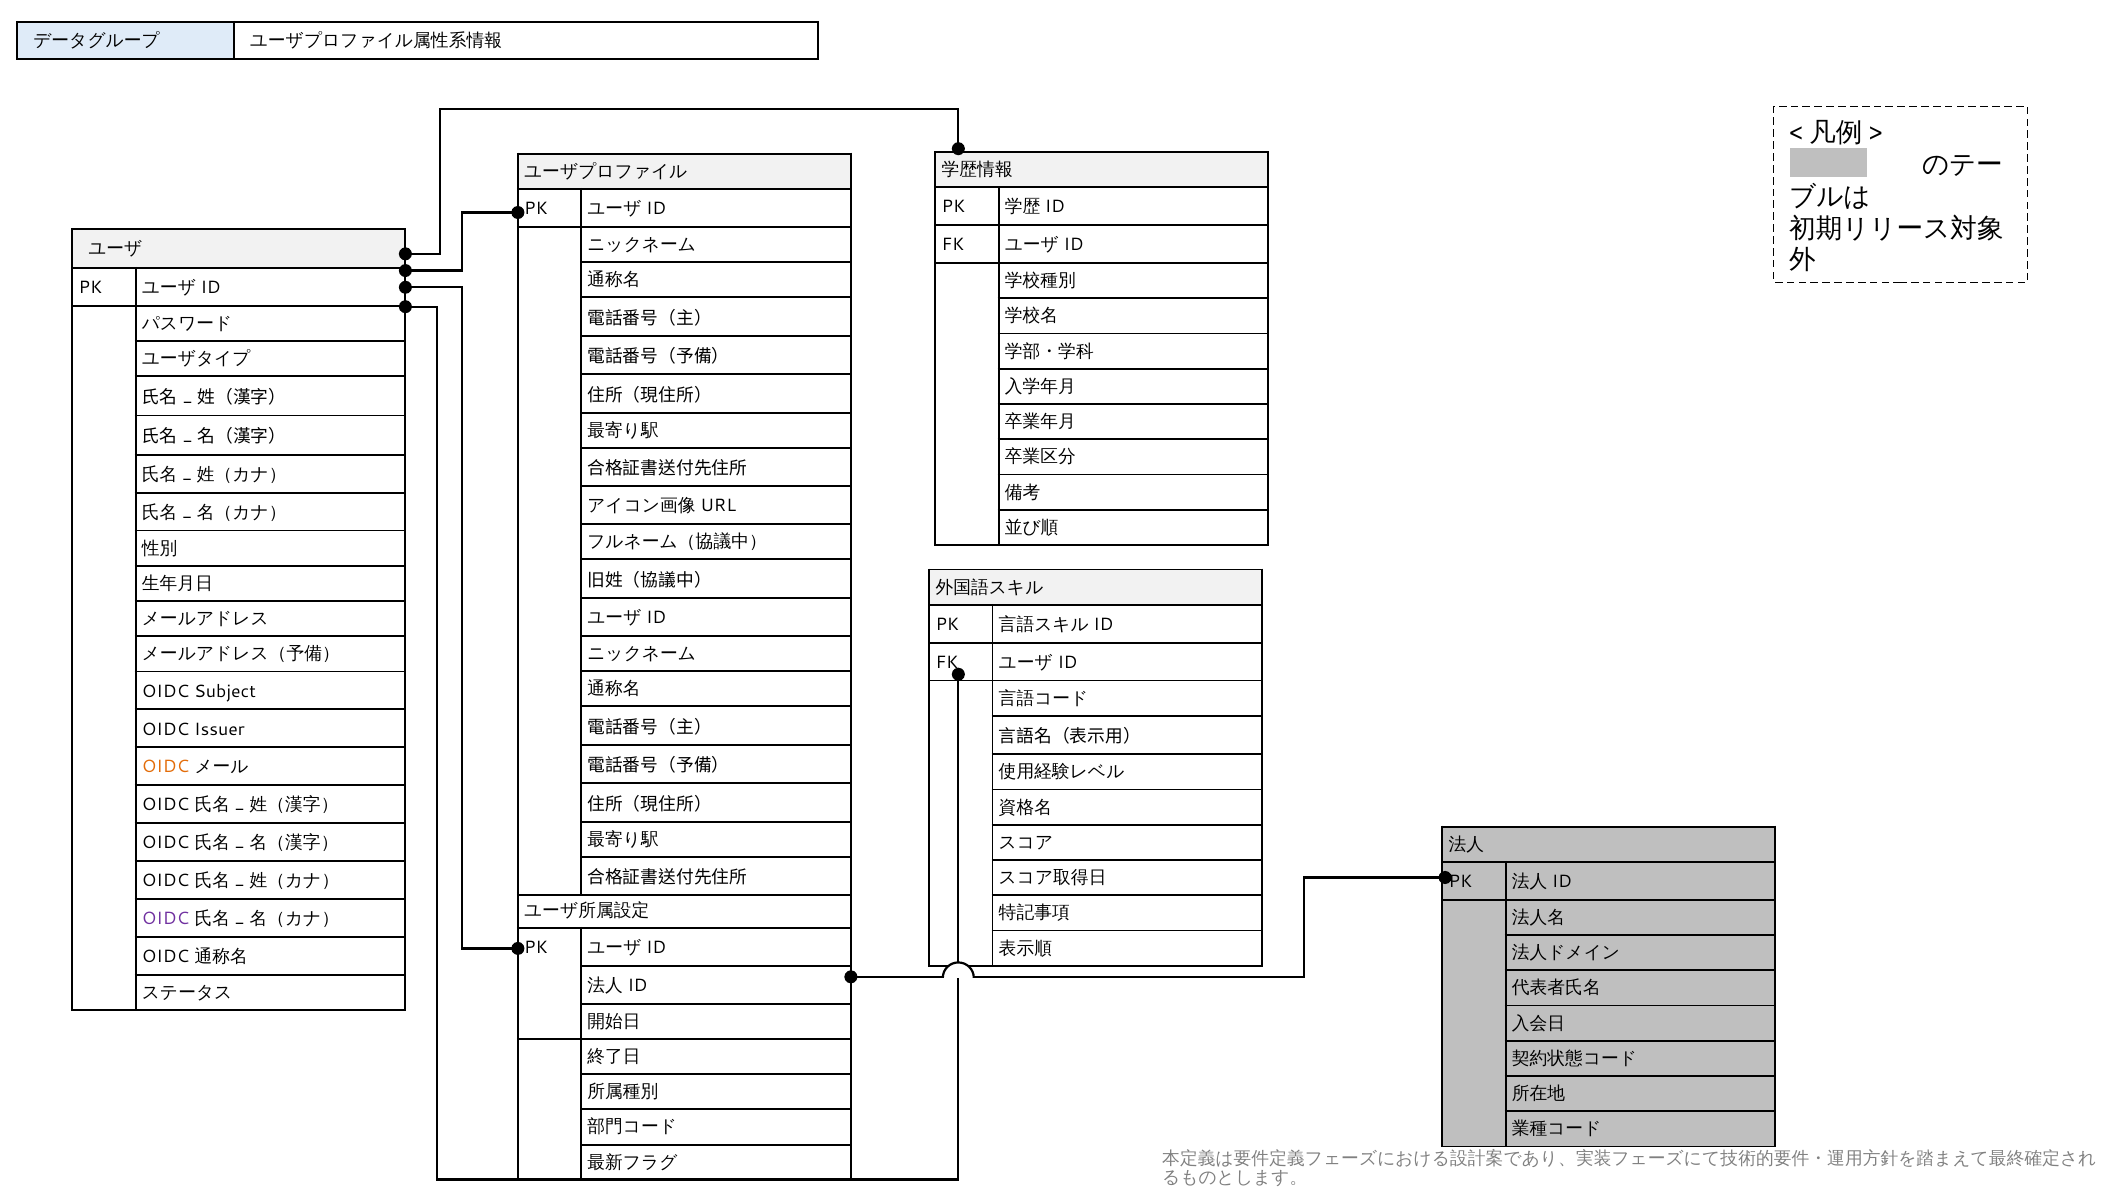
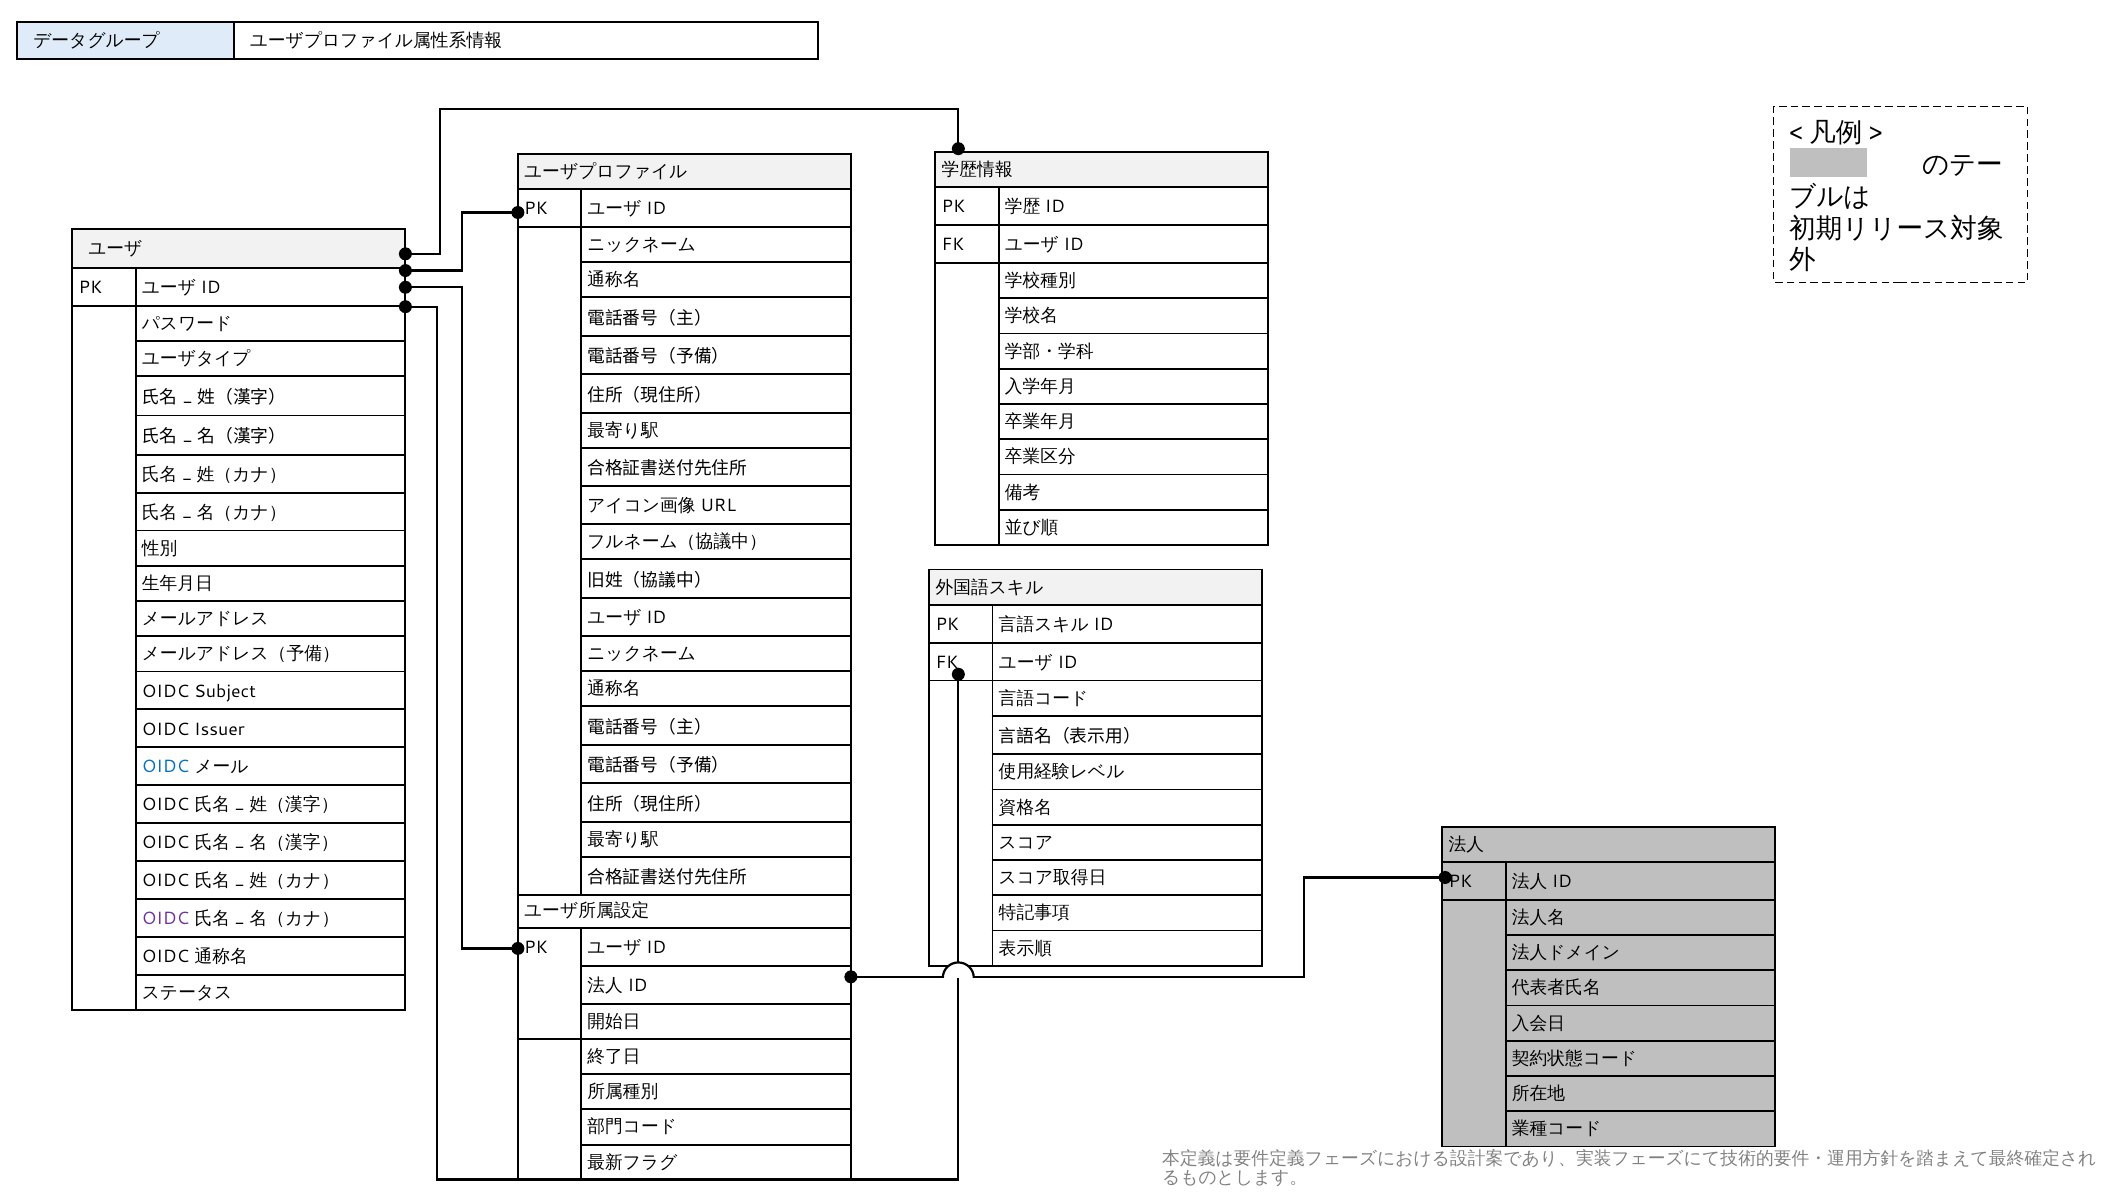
OIDC at (166, 767) colour: orange -> blue
